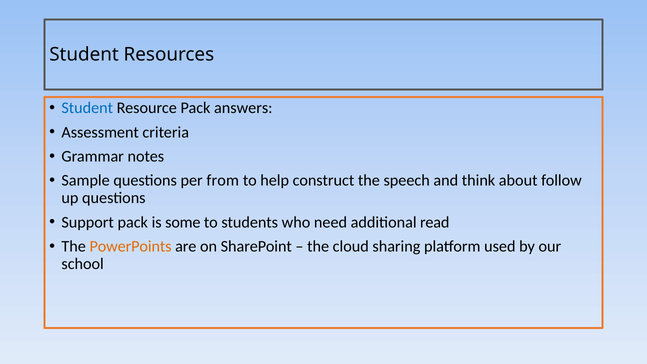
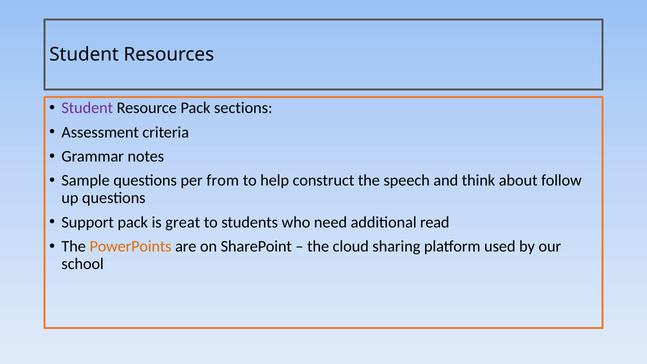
Student at (87, 108) colour: blue -> purple
answers: answers -> sections
some: some -> great
